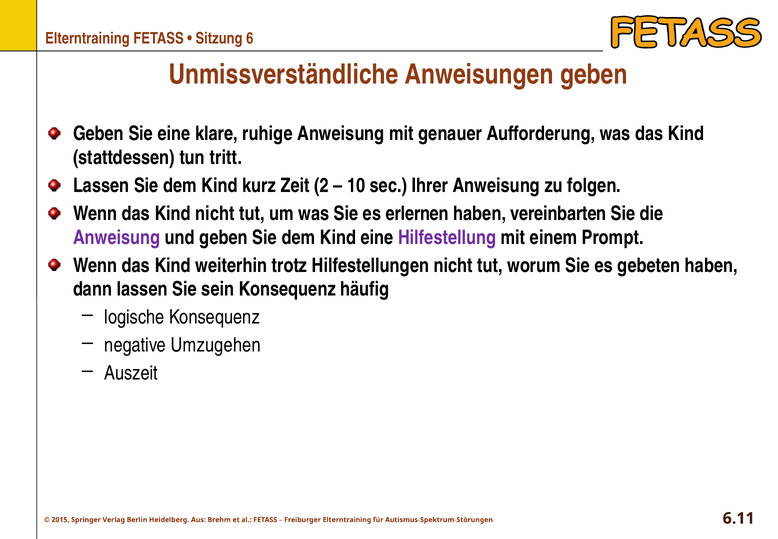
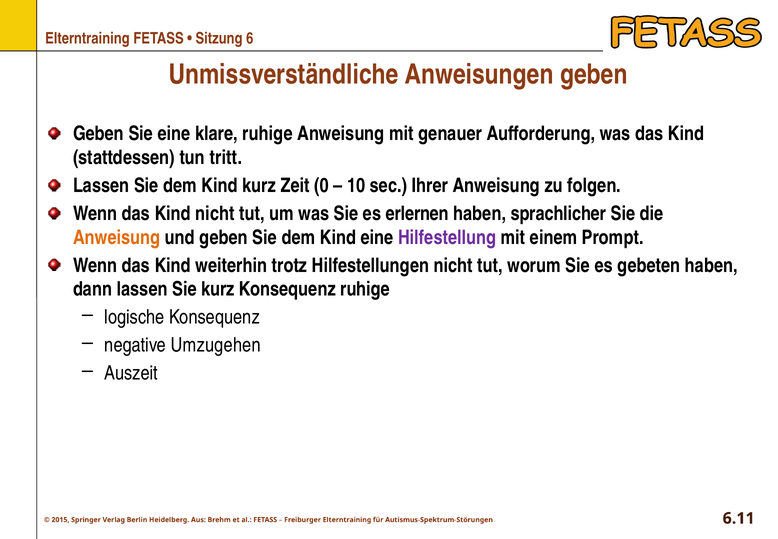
2: 2 -> 0
vereinbarten: vereinbarten -> sprachlicher
Anweisung at (117, 237) colour: purple -> orange
Sie sein: sein -> kurz
Konsequenz häufig: häufig -> ruhige
